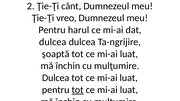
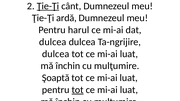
Ţie-Ţi at (48, 6) underline: none -> present
vreo: vreo -> ardă
şoaptă at (56, 54): şoaptă -> dulcea
Dulcea at (56, 78): Dulcea -> Şoaptă
